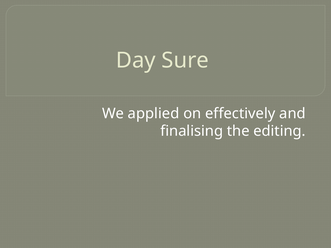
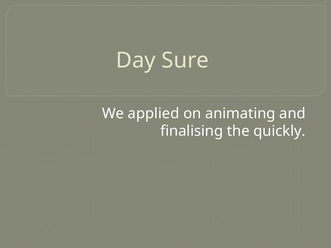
effectively: effectively -> animating
editing: editing -> quickly
